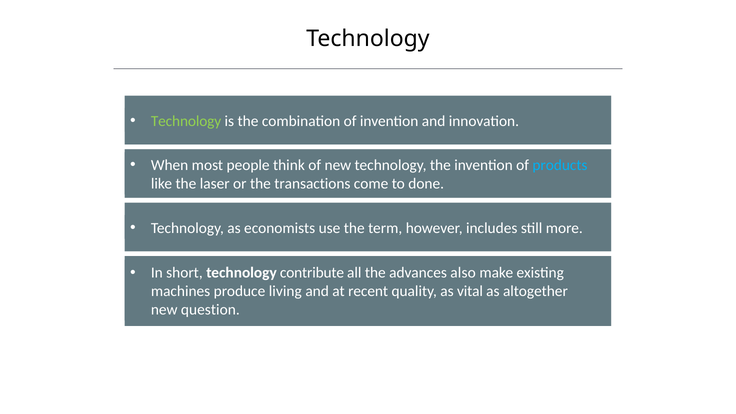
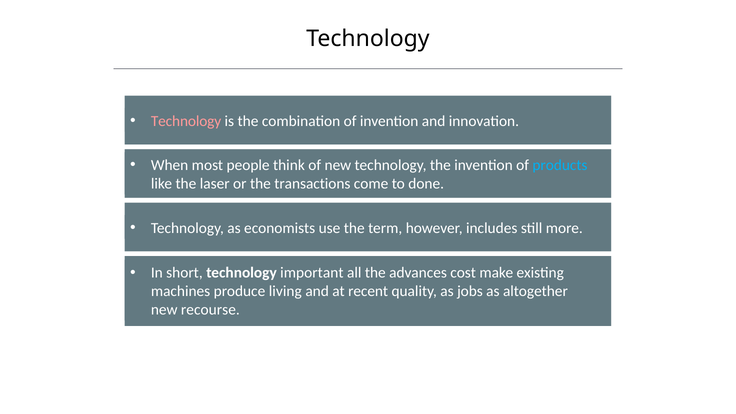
Technology at (186, 121) colour: light green -> pink
contribute: contribute -> important
also: also -> cost
vital: vital -> jobs
question: question -> recourse
